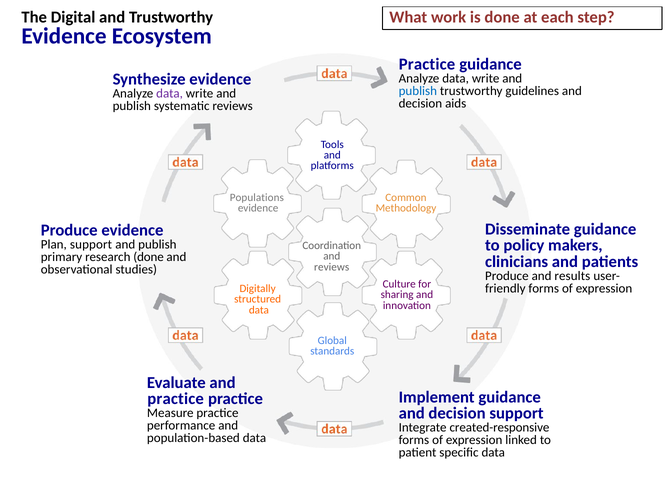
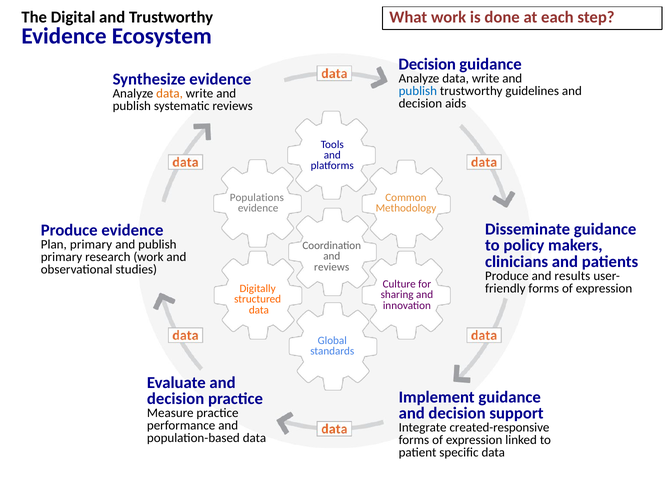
Practice at (427, 64): Practice -> Decision
data at (170, 94) colour: purple -> orange
Plan support: support -> primary
research done: done -> work
practice at (176, 399): practice -> decision
